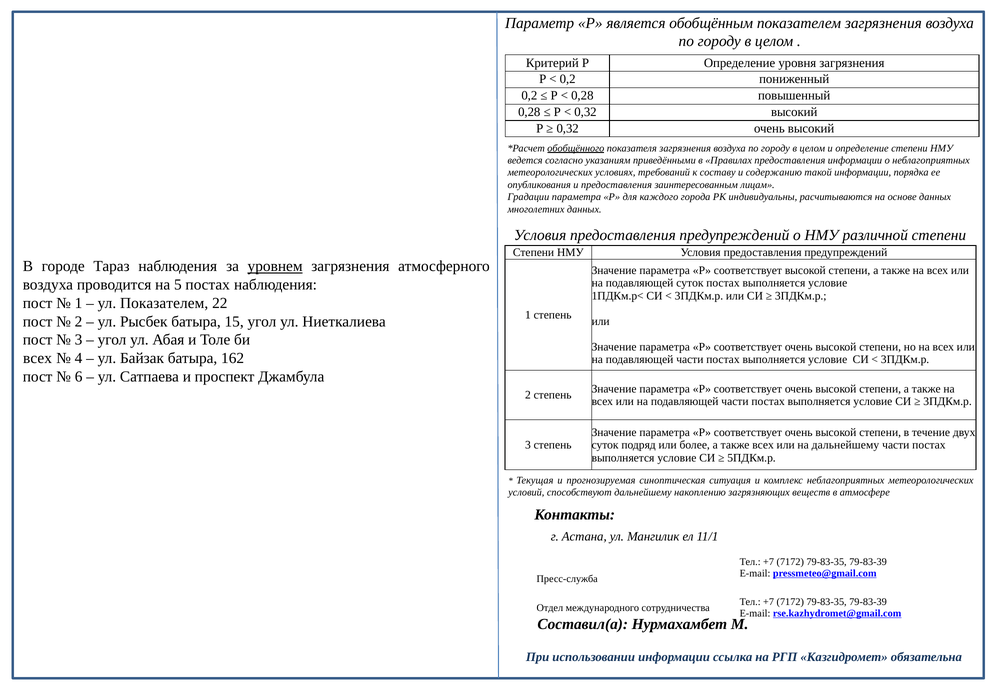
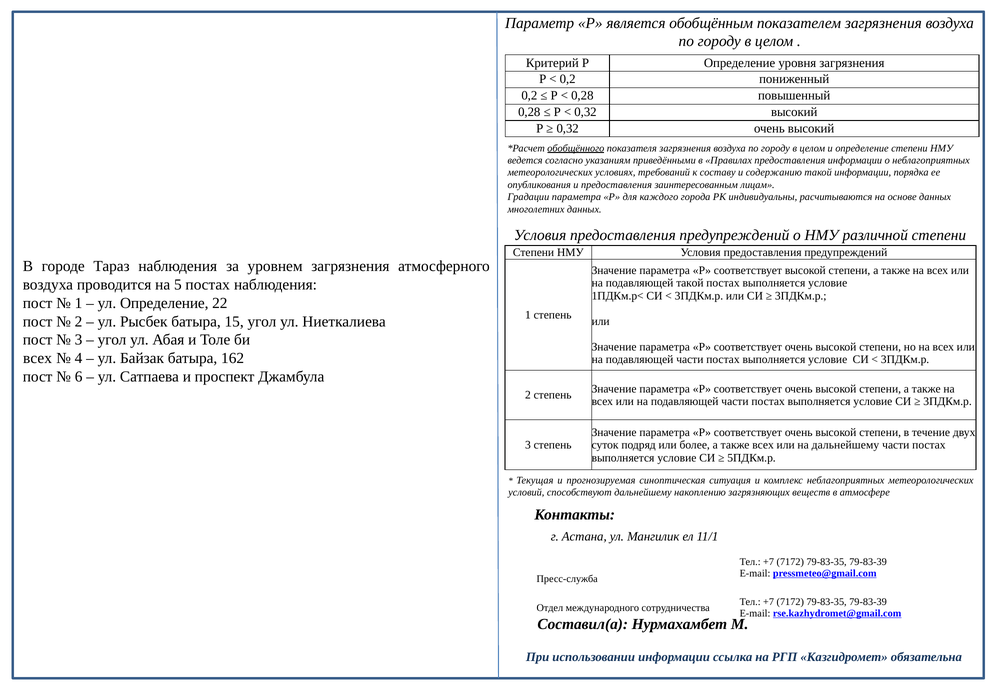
уровнем underline: present -> none
подавляющей суток: суток -> такой
ул Показателем: Показателем -> Определение
